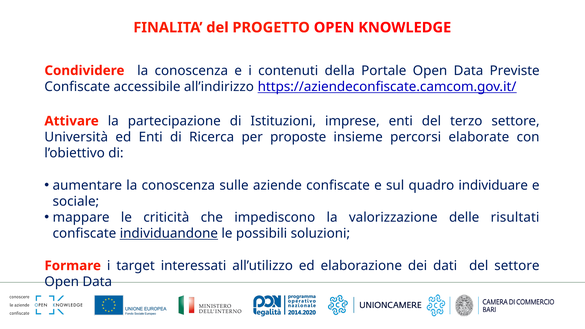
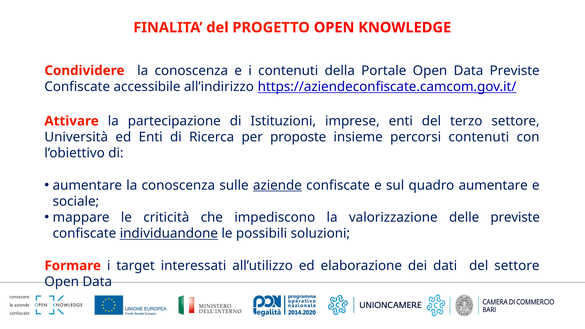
percorsi elaborate: elaborate -> contenuti
aziende underline: none -> present
quadro individuare: individuare -> aumentare
delle risultati: risultati -> previste
